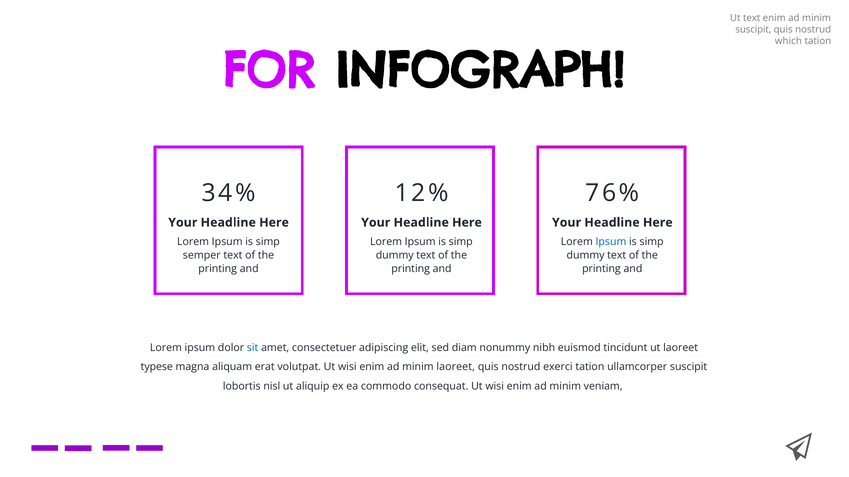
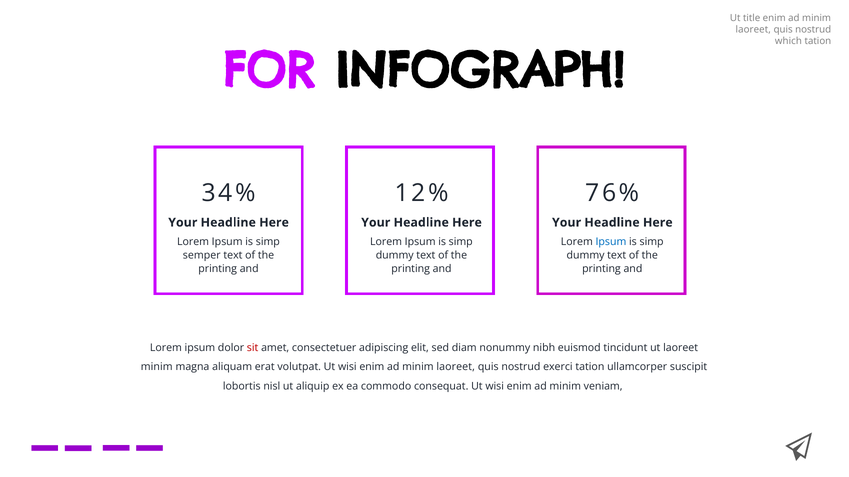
Ut text: text -> title
suscipit at (753, 30): suscipit -> laoreet
sit colour: blue -> red
typese at (157, 367): typese -> minim
